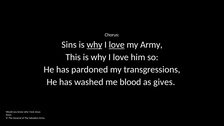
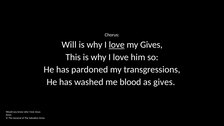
Sins: Sins -> Will
why at (94, 45) underline: present -> none
my Army: Army -> Gives
